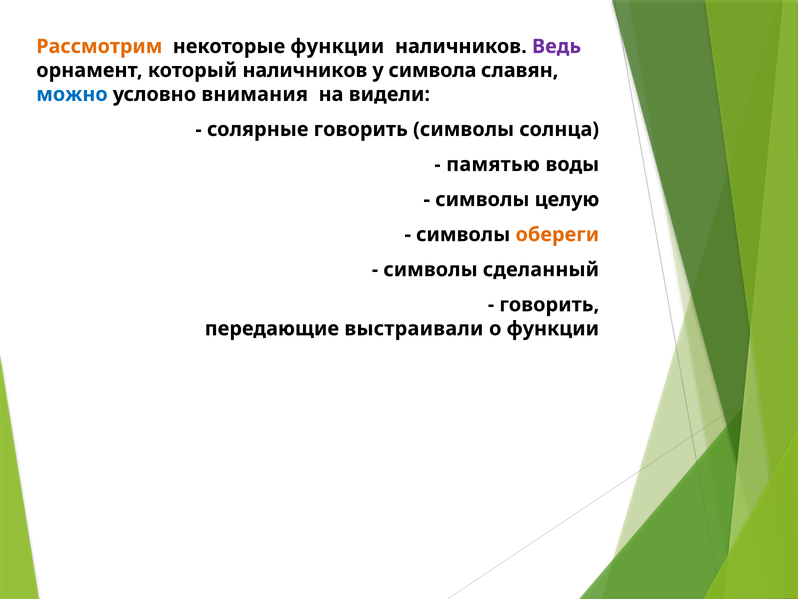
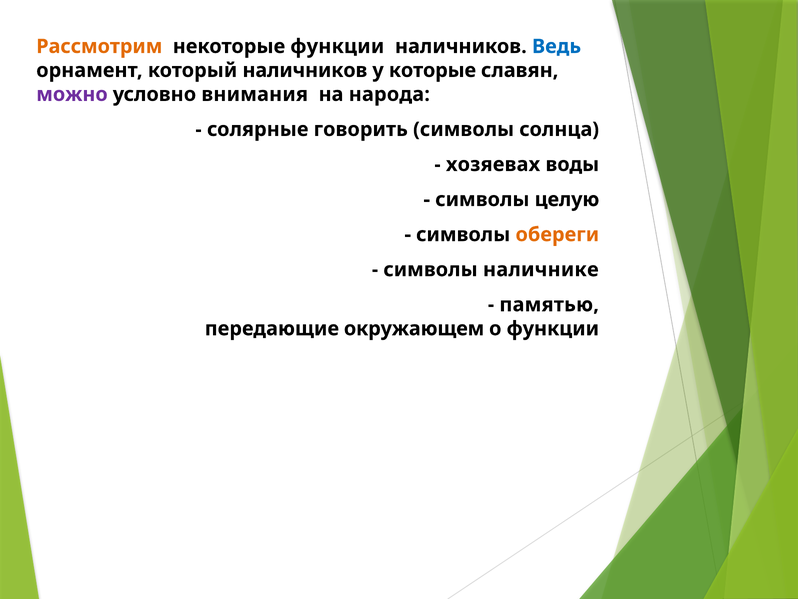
Ведь colour: purple -> blue
символа: символа -> которые
можно colour: blue -> purple
видели: видели -> народа
памятью: памятью -> хозяевах
сделанный: сделанный -> наличнике
говорить at (549, 304): говорить -> памятью
выстраивали: выстраивали -> окружающем
